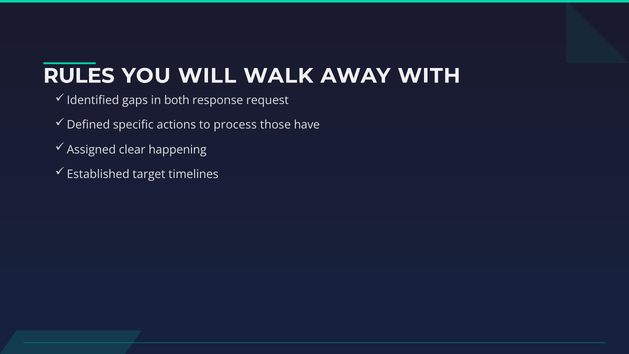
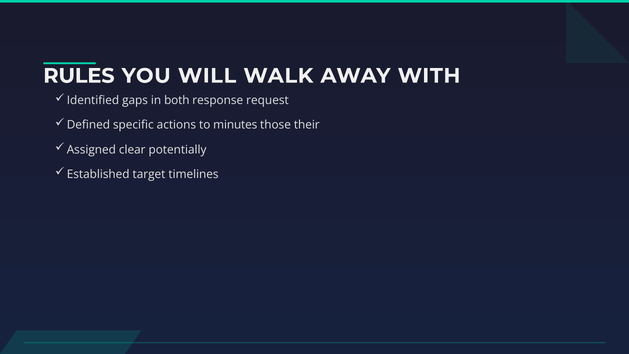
process: process -> minutes
have: have -> their
happening: happening -> potentially
